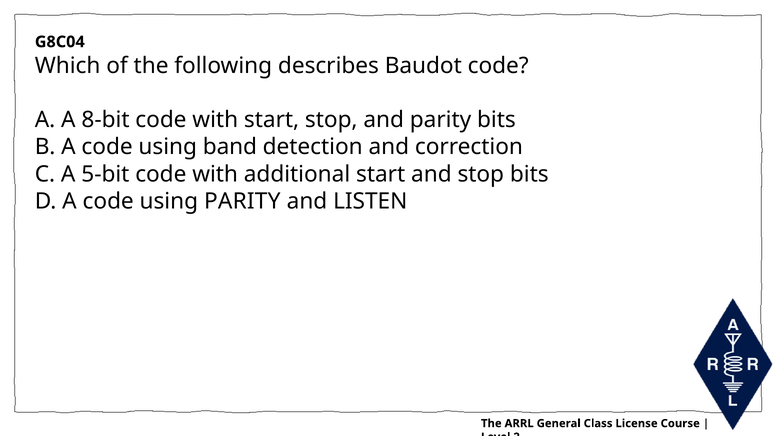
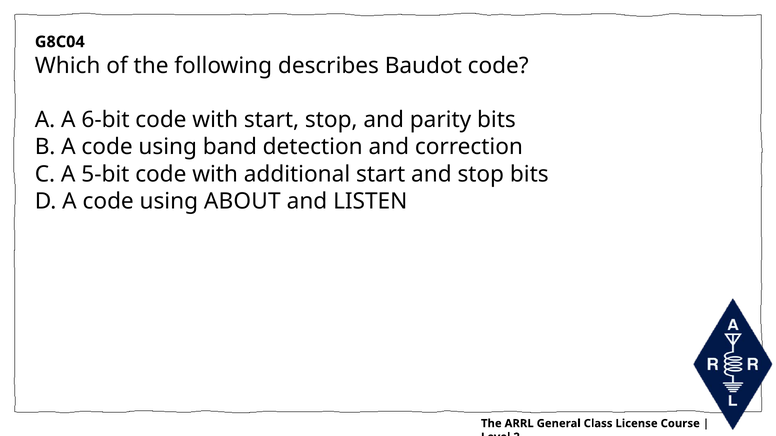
8-bit: 8-bit -> 6-bit
using PARITY: PARITY -> ABOUT
